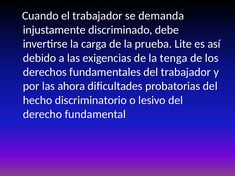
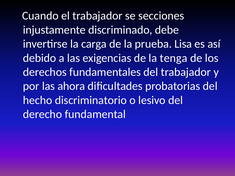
demanda: demanda -> secciones
Lite: Lite -> Lisa
